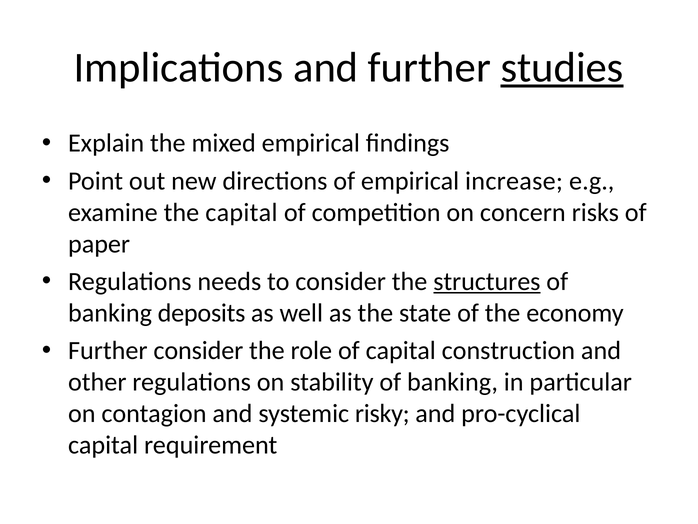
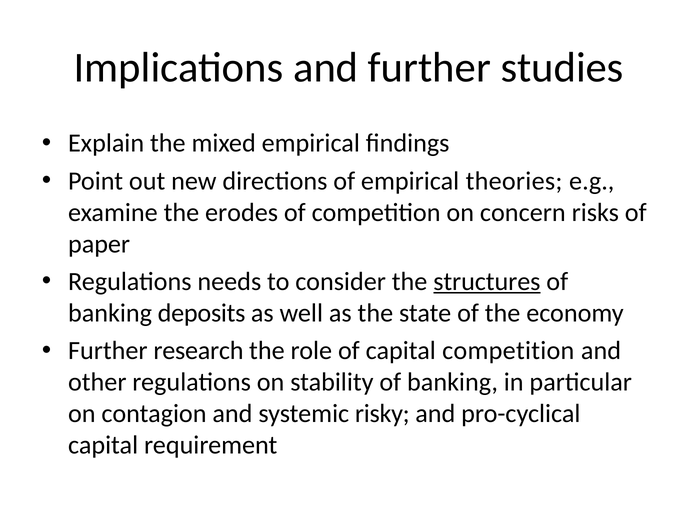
studies underline: present -> none
increase: increase -> theories
the capital: capital -> erodes
Further consider: consider -> research
capital construction: construction -> competition
